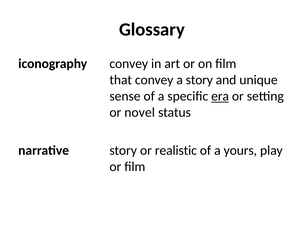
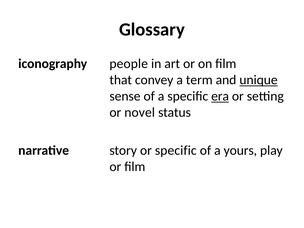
iconography convey: convey -> people
a story: story -> term
unique underline: none -> present
or realistic: realistic -> specific
